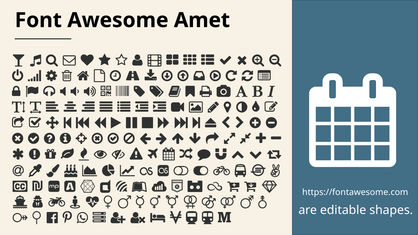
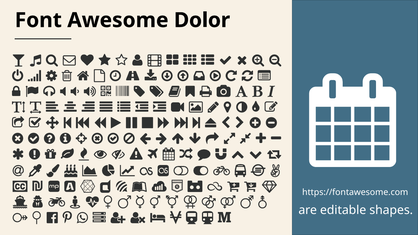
Amet: Amet -> Dolor
